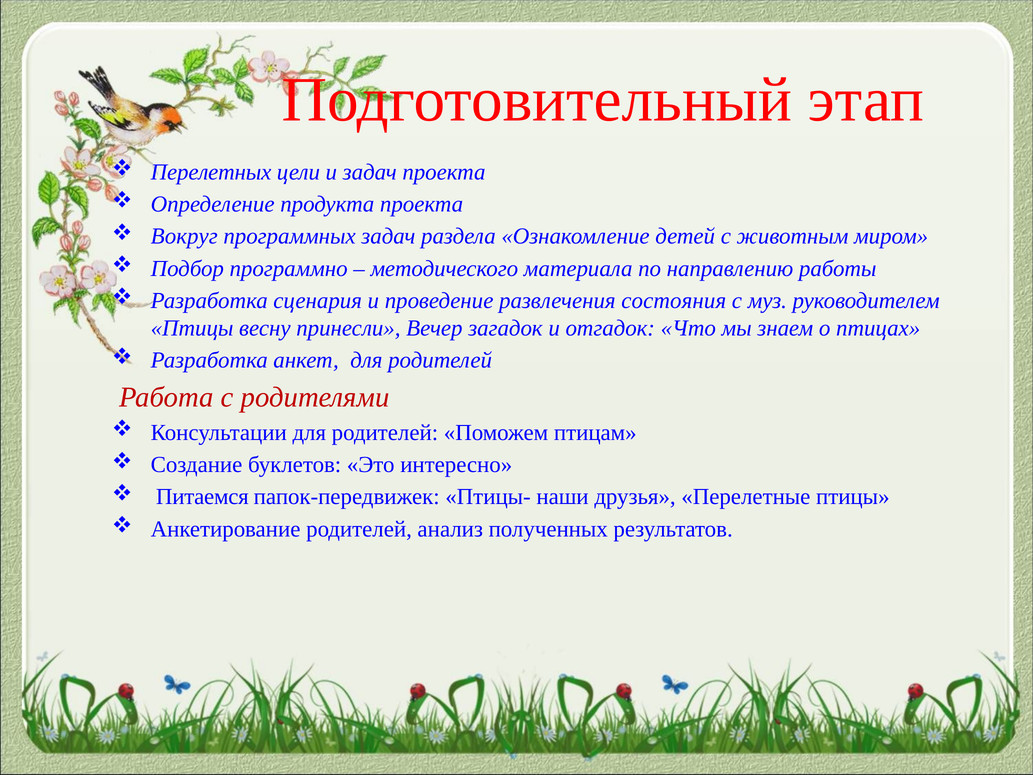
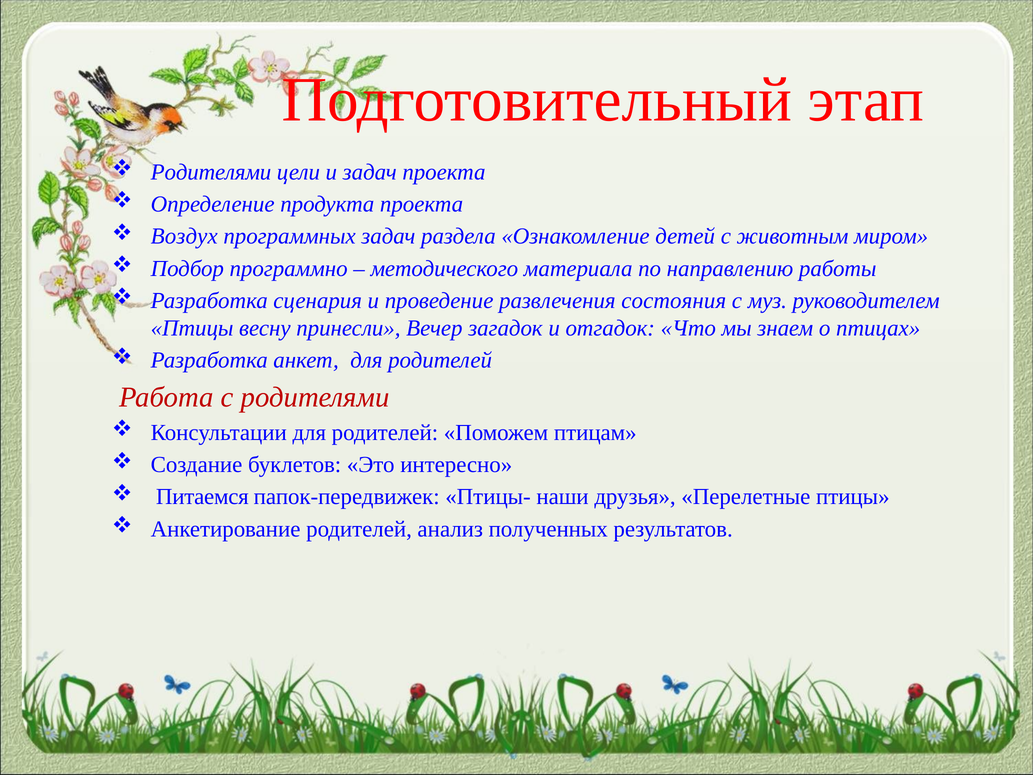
Перелетных at (211, 172): Перелетных -> Родителями
Вокруг: Вокруг -> Воздух
